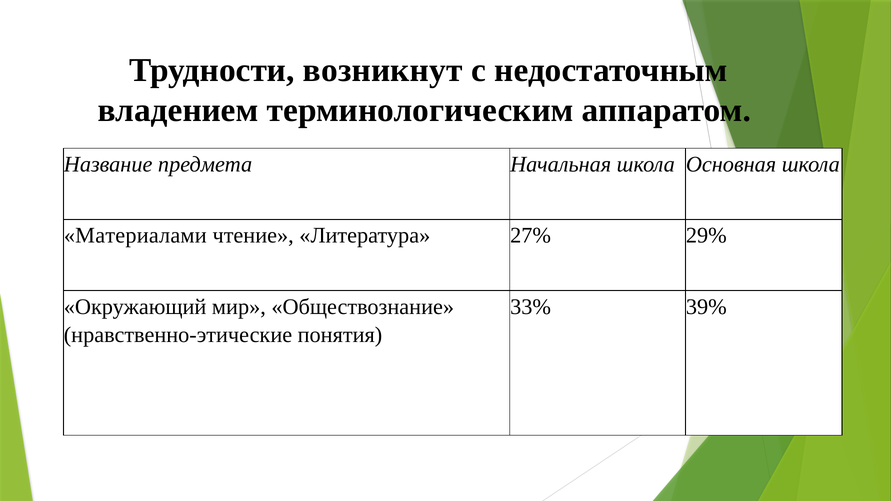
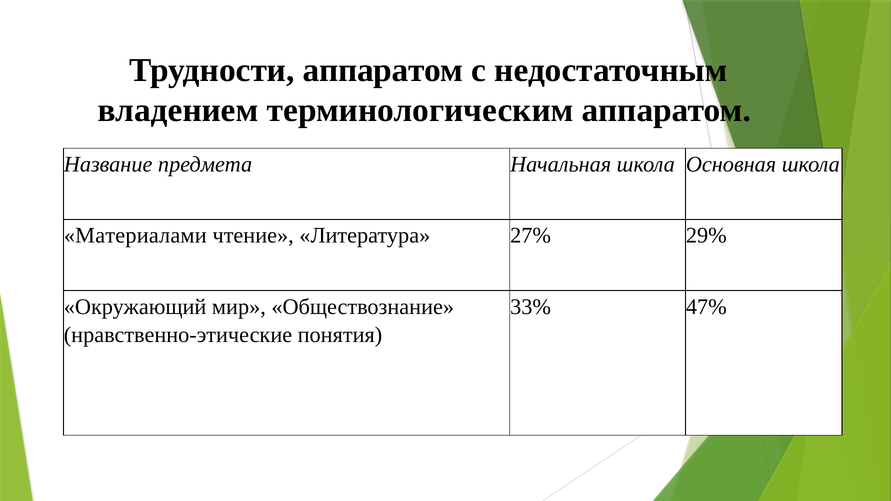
Трудности возникнут: возникнут -> аппаратом
39%: 39% -> 47%
